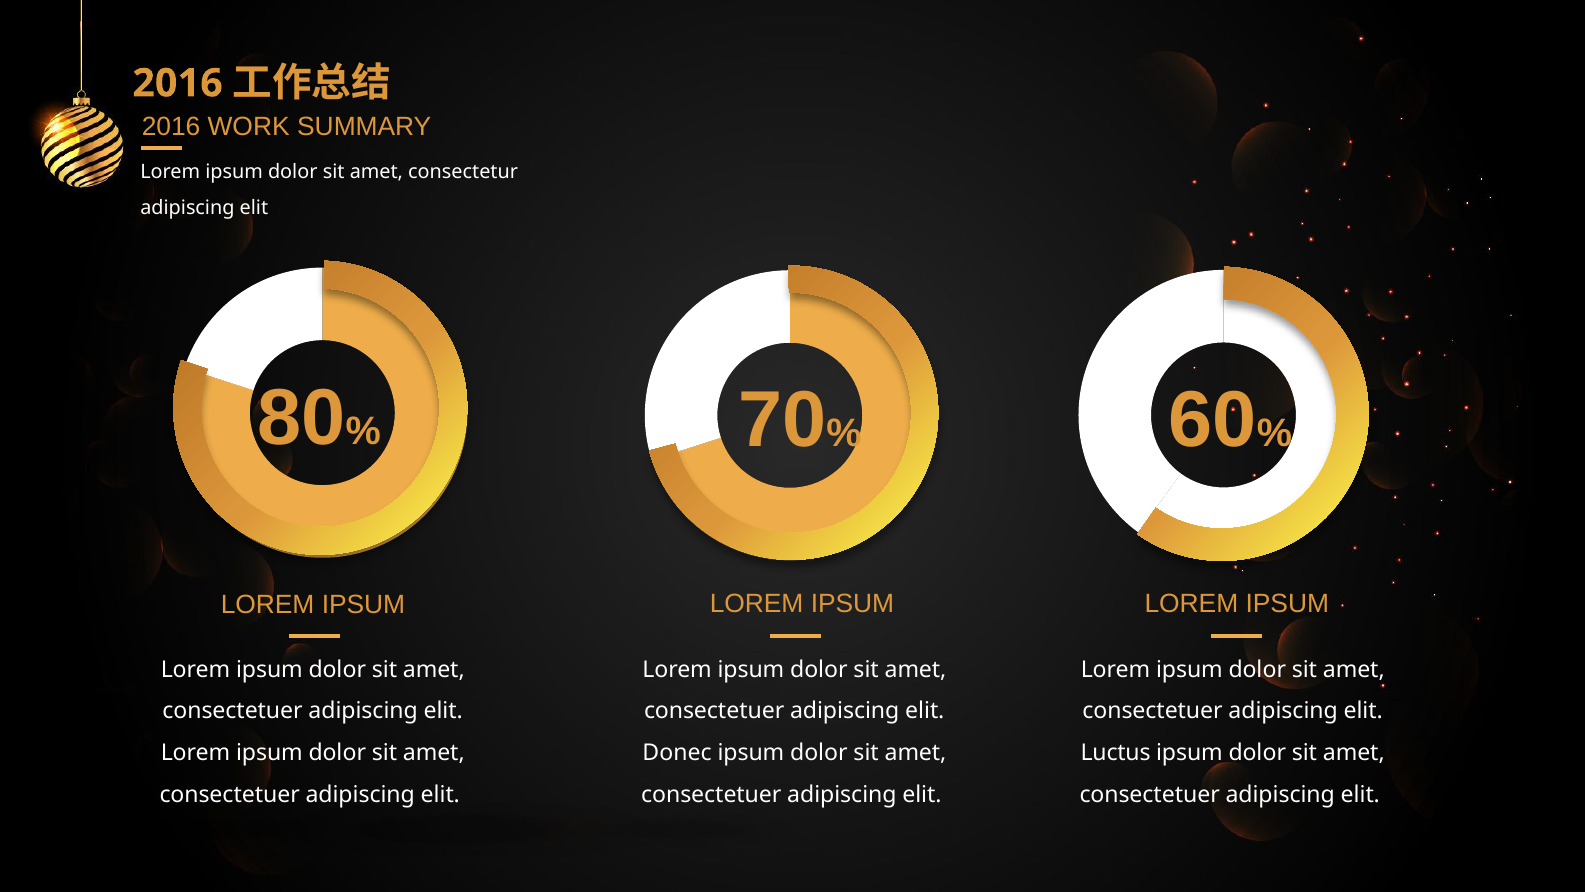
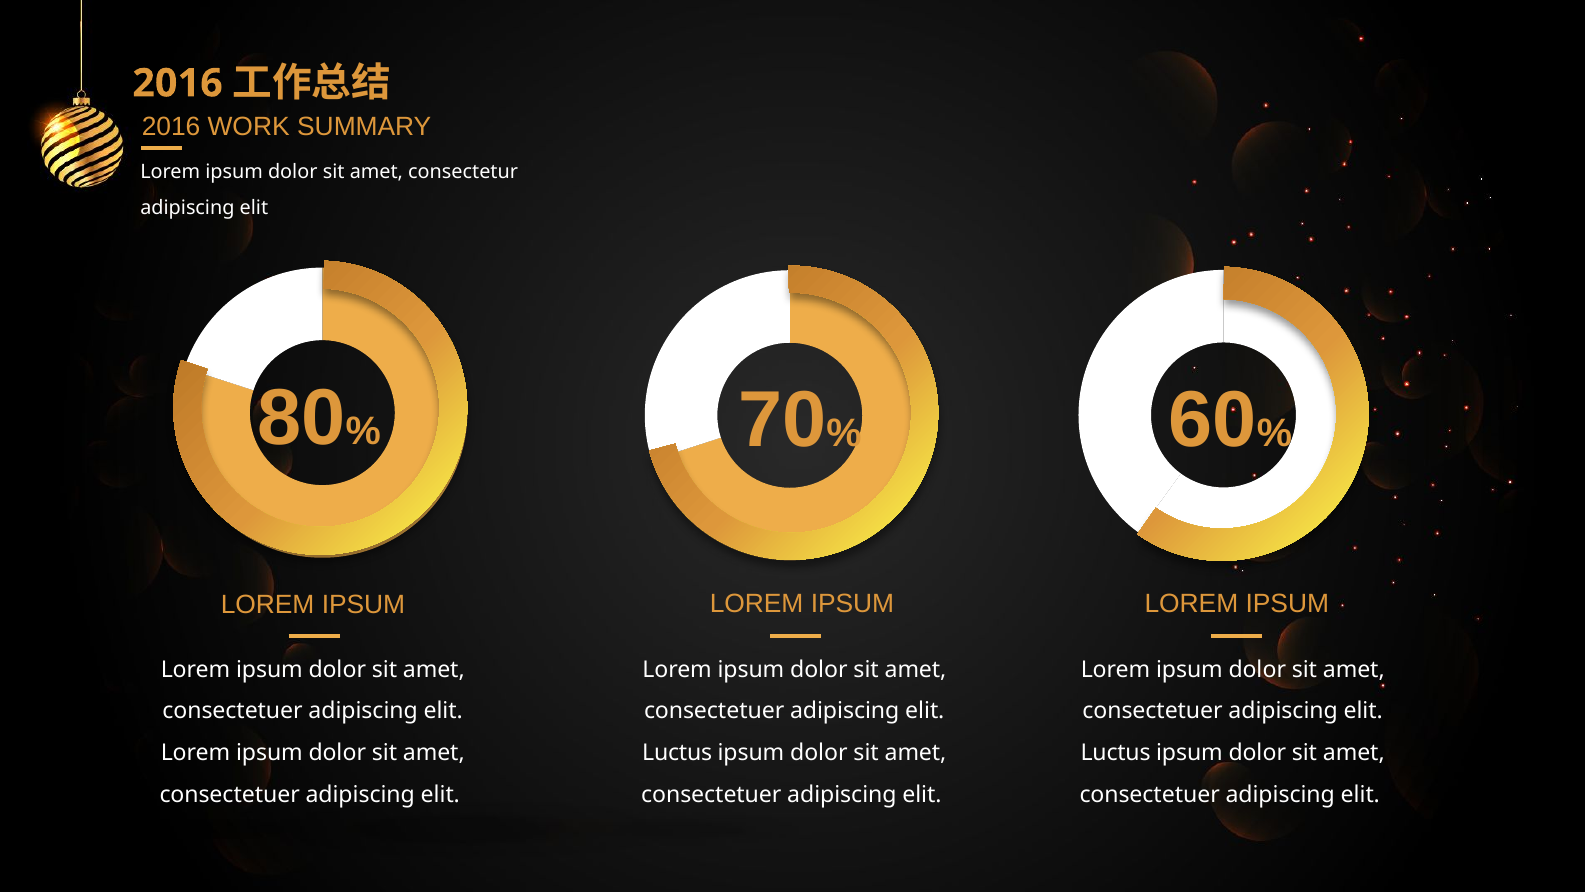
Donec at (677, 752): Donec -> Luctus
